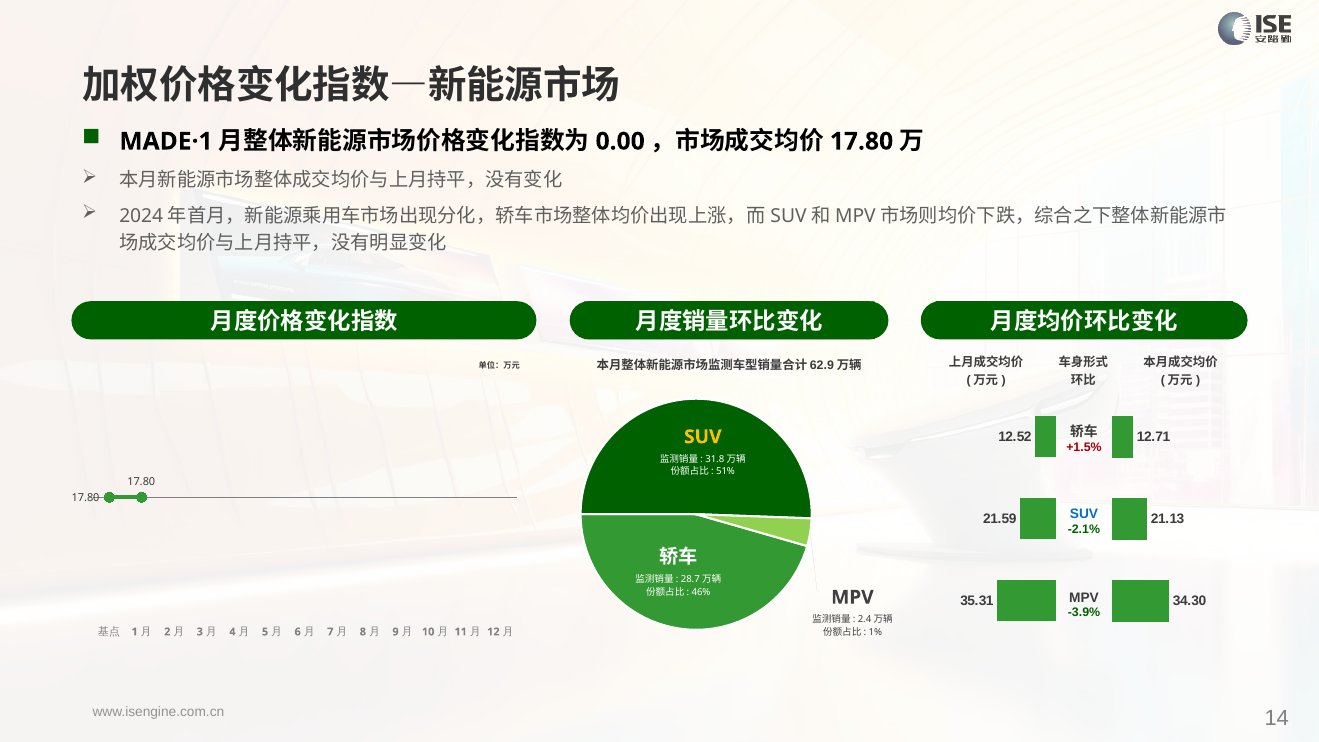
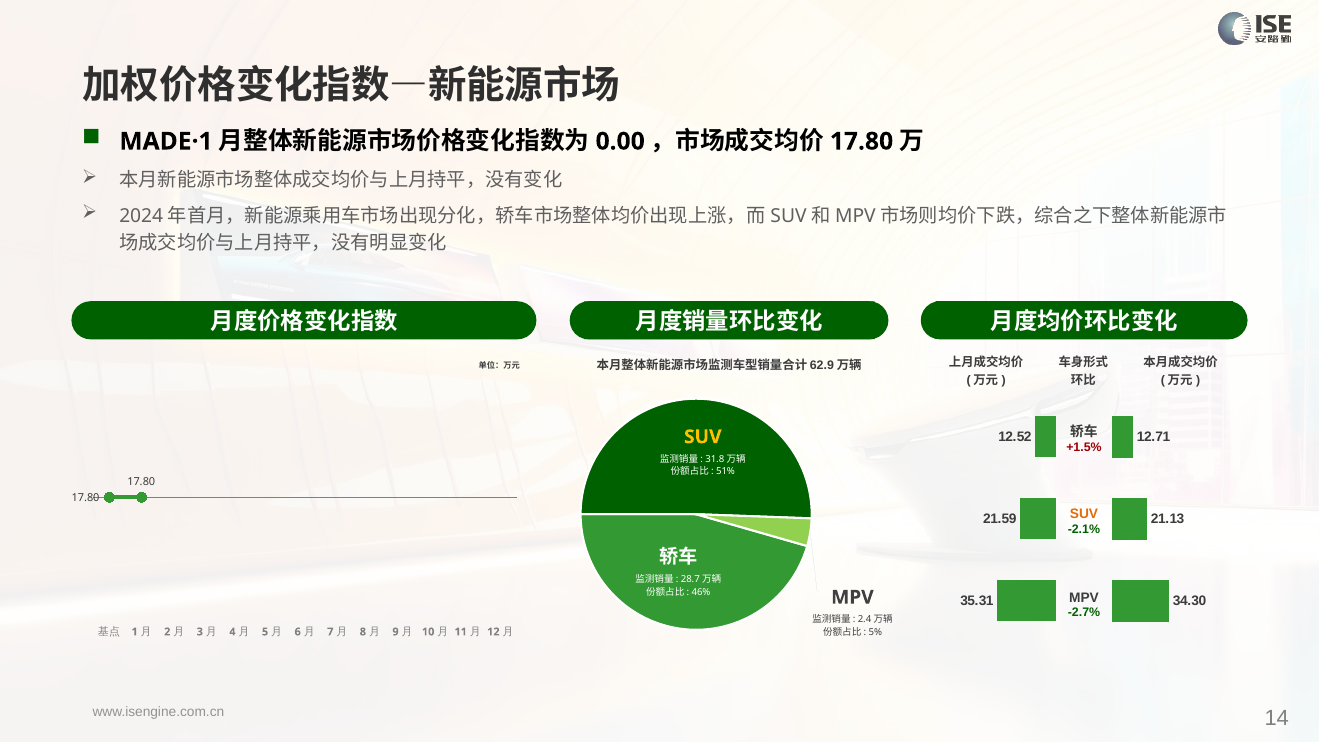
SUV at (1084, 514) colour: blue -> orange
-3.9%: -3.9% -> -2.7%
1%: 1% -> 5%
